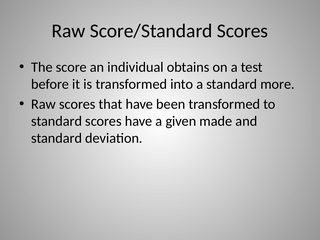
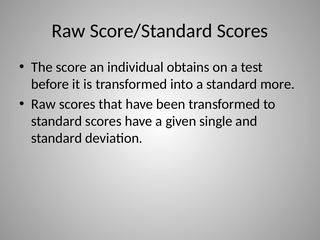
made: made -> single
